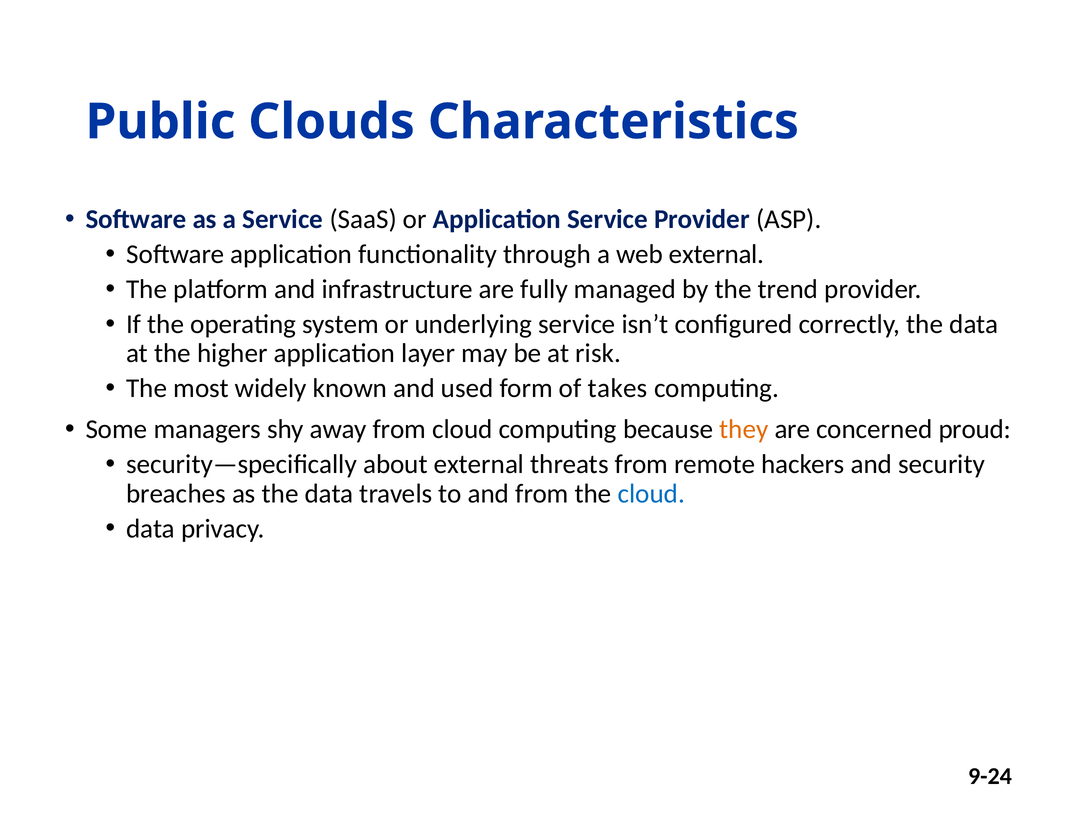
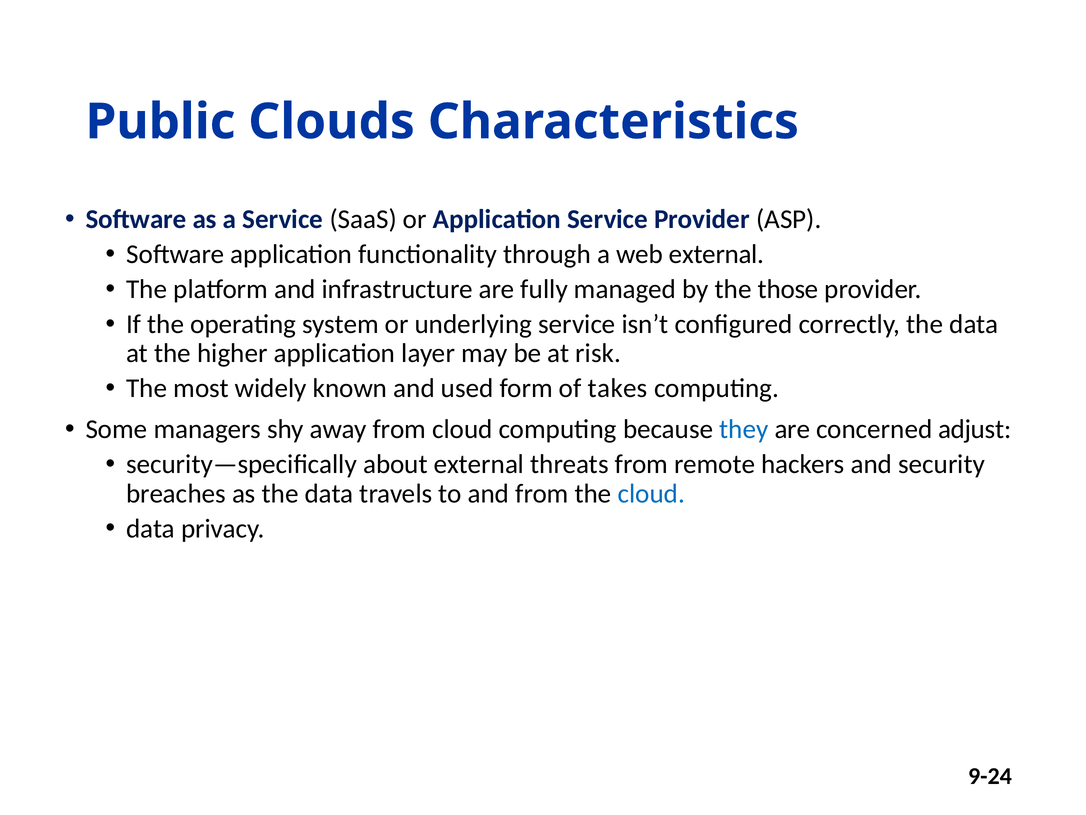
trend: trend -> those
they colour: orange -> blue
proud: proud -> adjust
